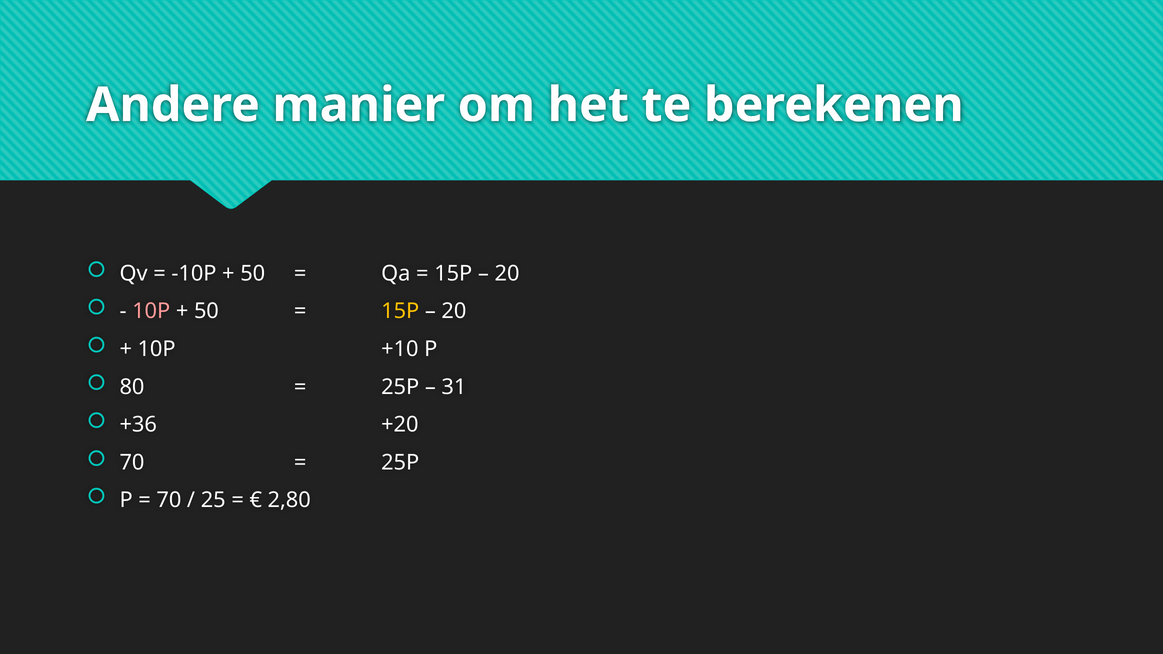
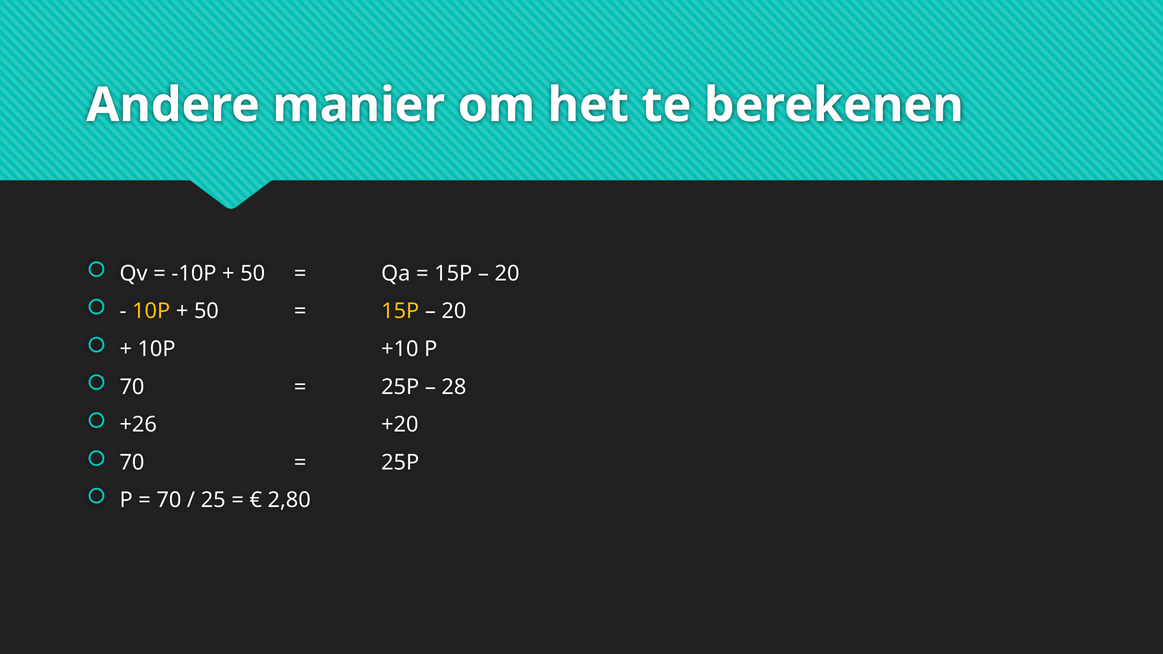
10P at (151, 311) colour: pink -> yellow
80 at (132, 387): 80 -> 70
31: 31 -> 28
+36: +36 -> +26
